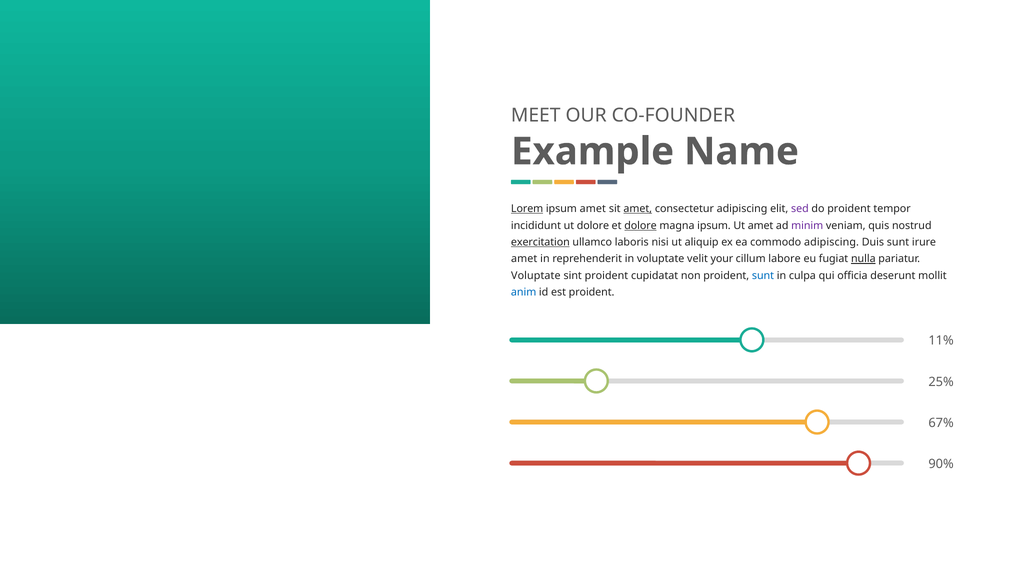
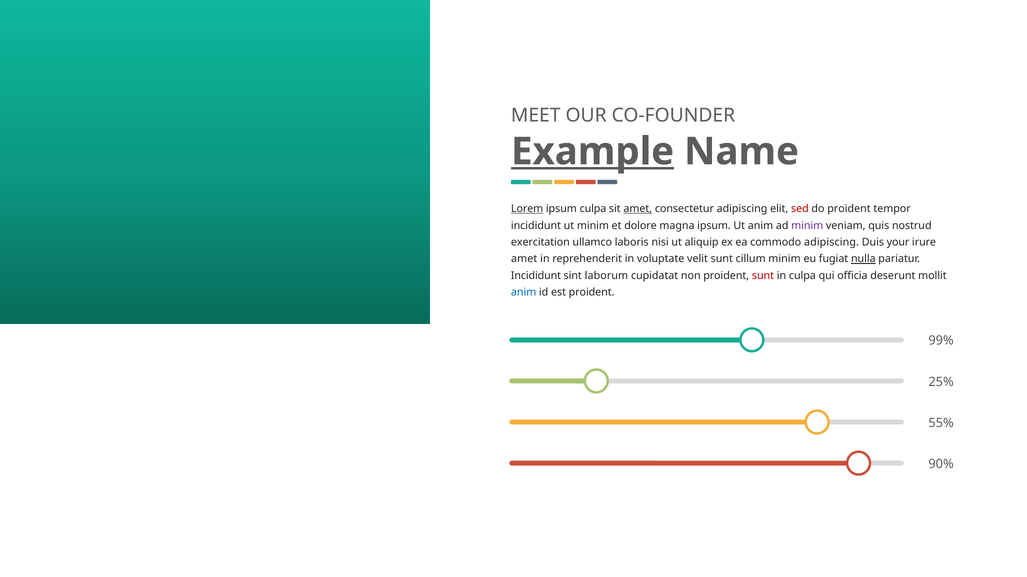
Example underline: none -> present
ipsum amet: amet -> culpa
sed colour: purple -> red
ut dolore: dolore -> minim
dolore at (641, 226) underline: present -> none
Ut amet: amet -> anim
exercitation underline: present -> none
Duis sunt: sunt -> your
velit your: your -> sunt
cillum labore: labore -> minim
Voluptate at (536, 276): Voluptate -> Incididunt
sint proident: proident -> laborum
sunt at (763, 276) colour: blue -> red
11%: 11% -> 99%
67%: 67% -> 55%
